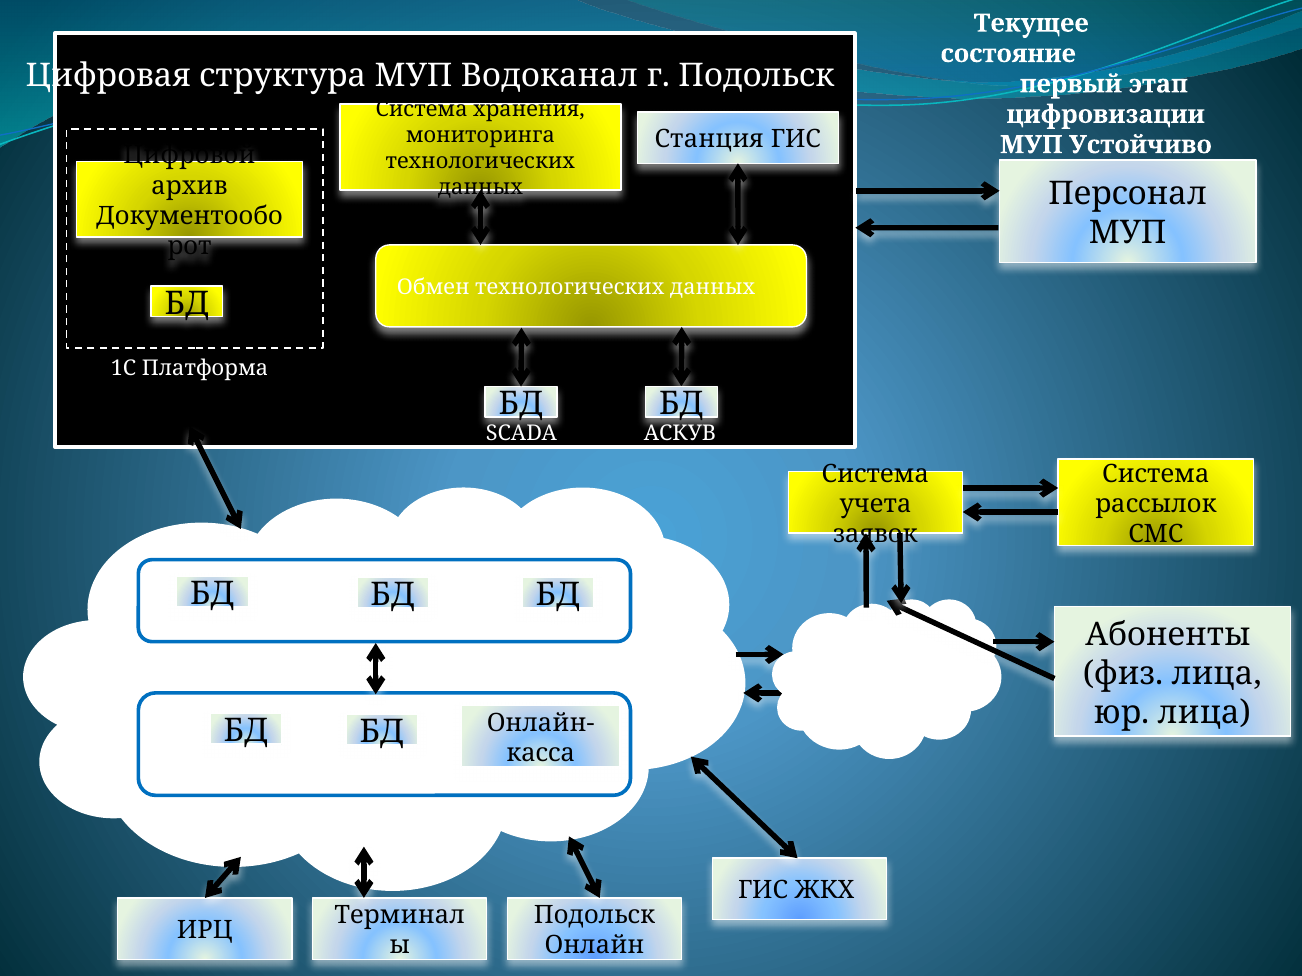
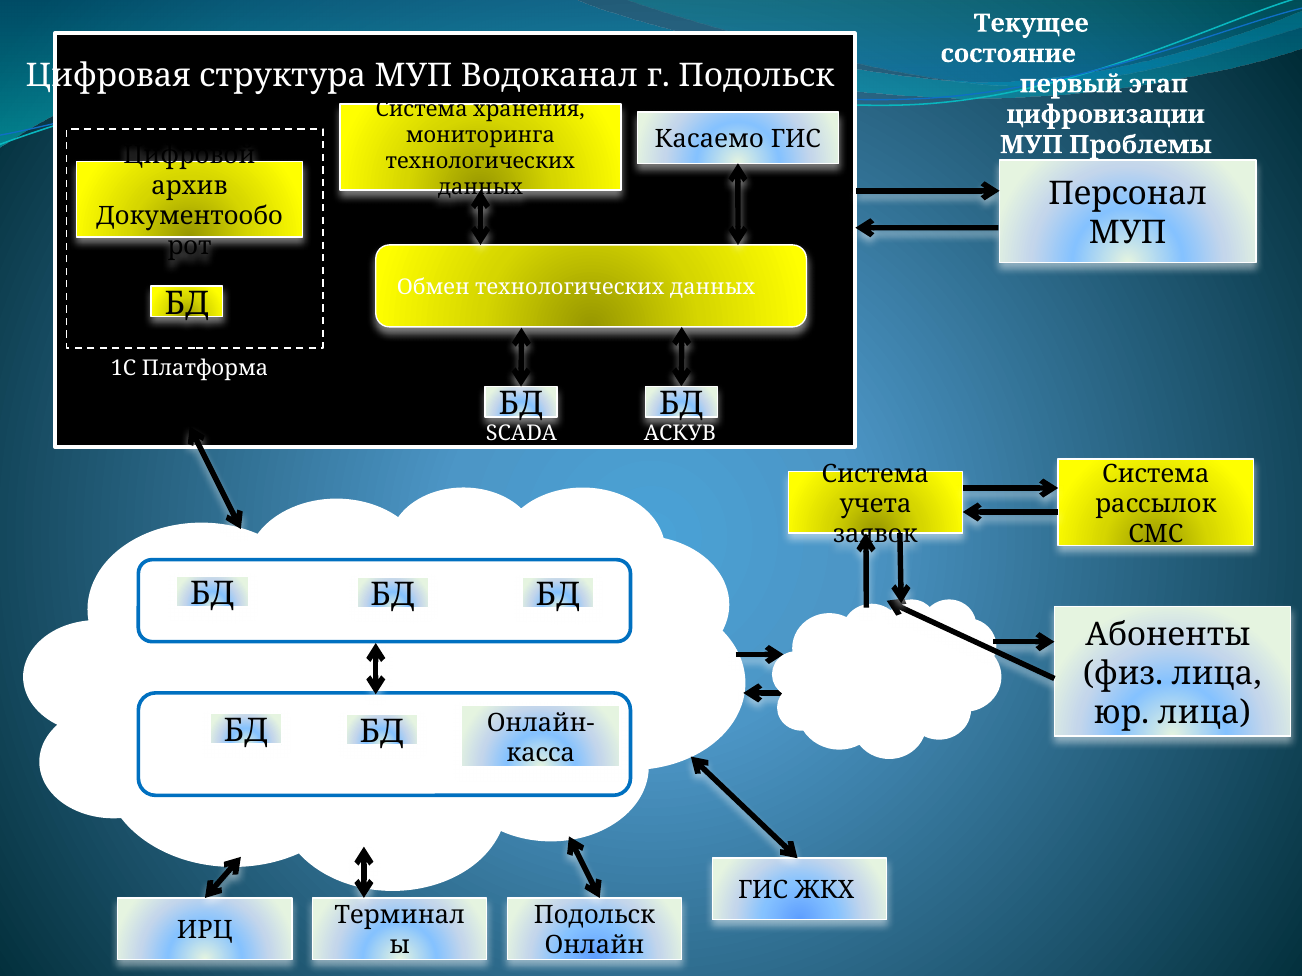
Станция at (709, 139): Станция -> Касаемо
Устойчиво: Устойчиво -> Проблемы
